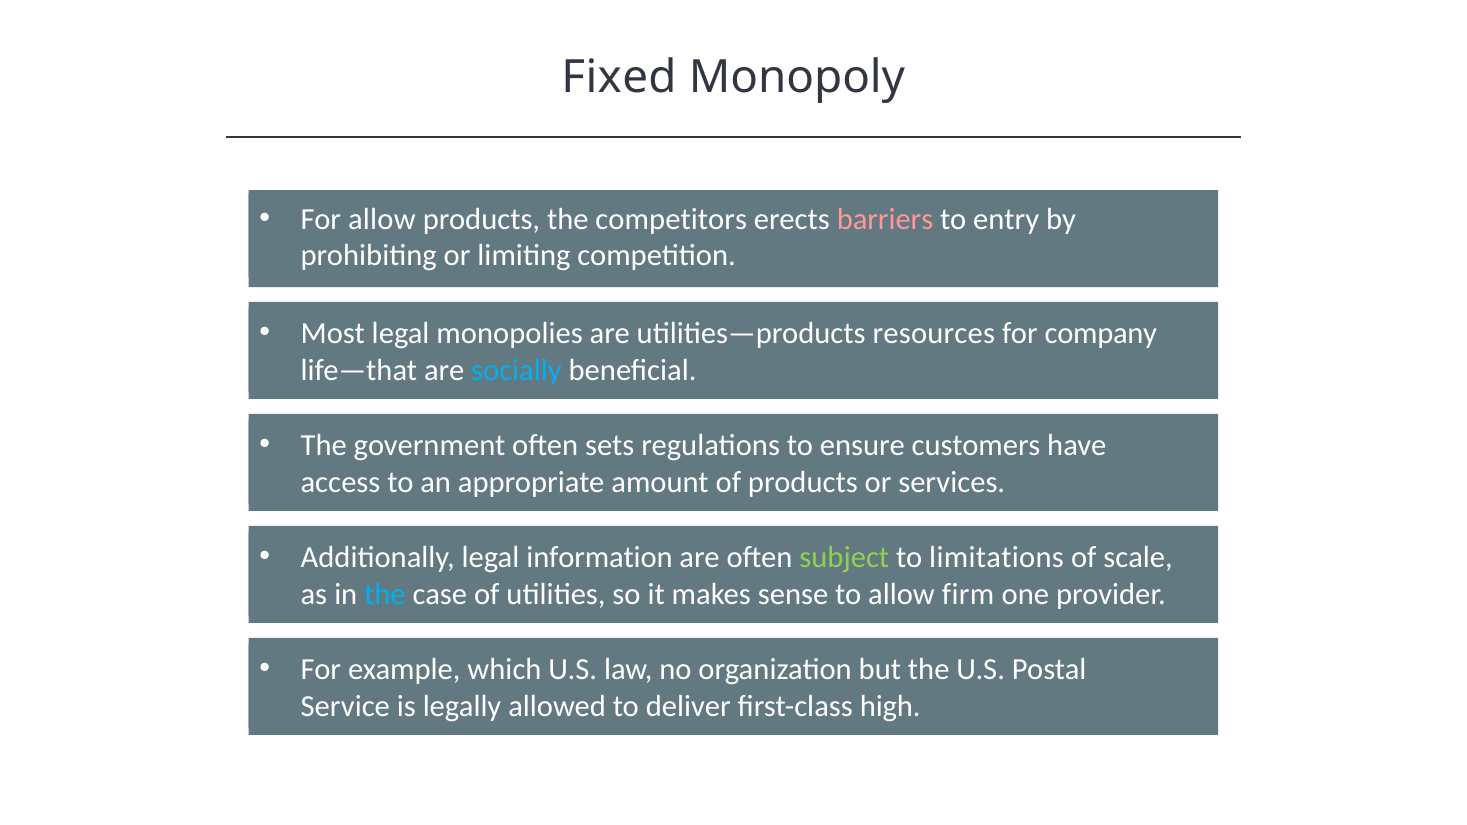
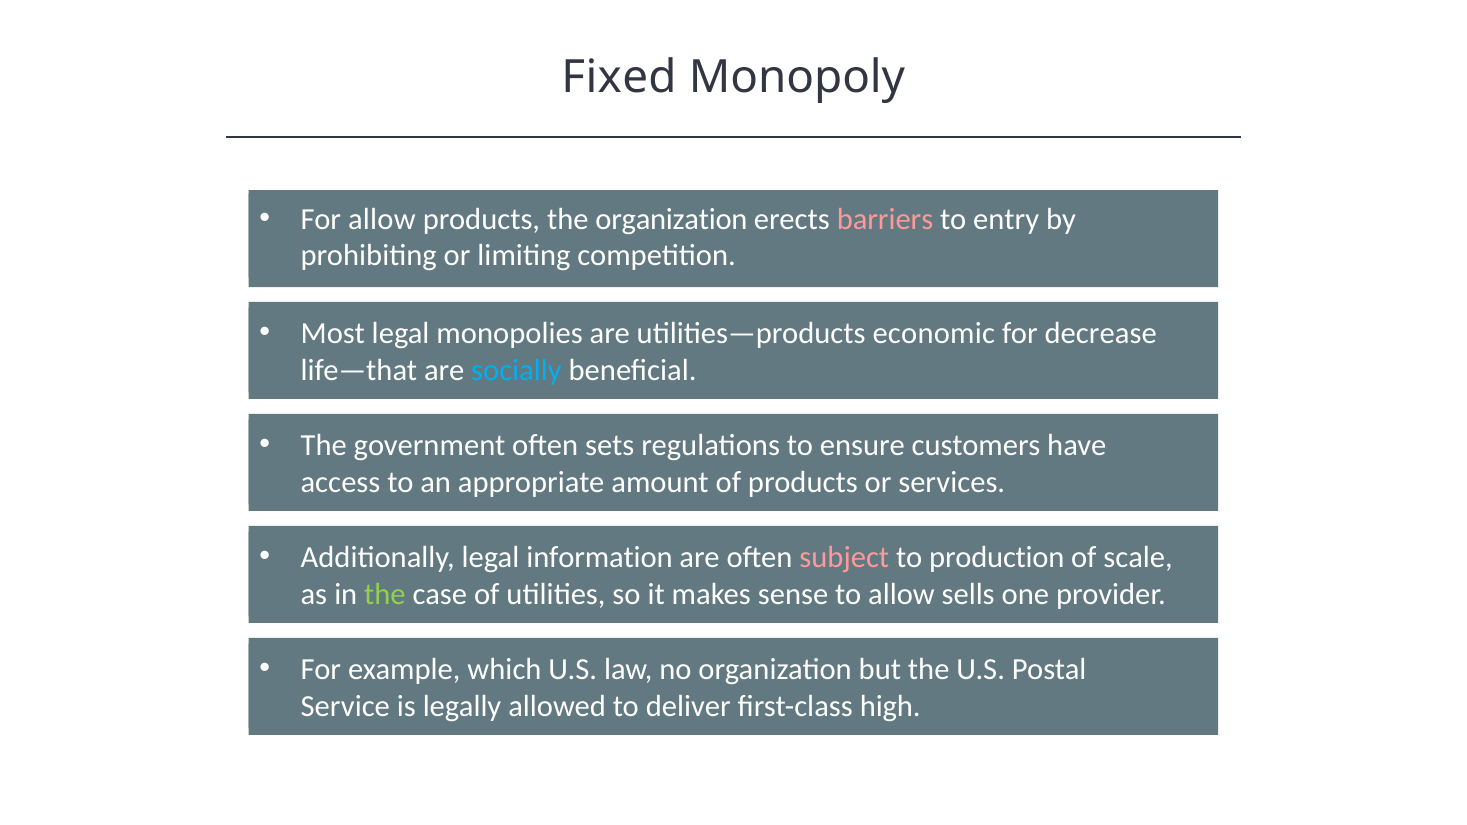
the competitors: competitors -> organization
resources: resources -> economic
company: company -> decrease
subject colour: light green -> pink
limitations: limitations -> production
the at (385, 594) colour: light blue -> light green
firm: firm -> sells
